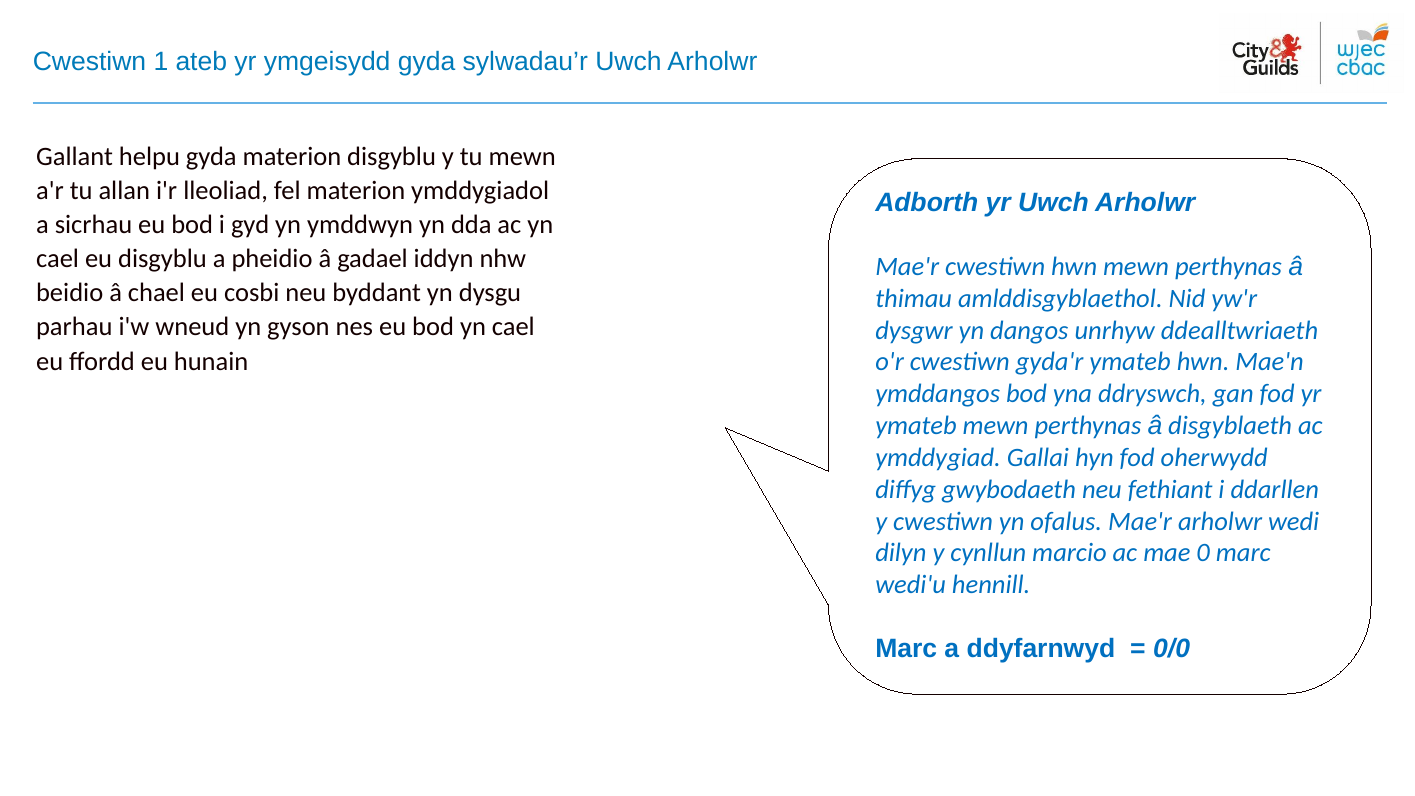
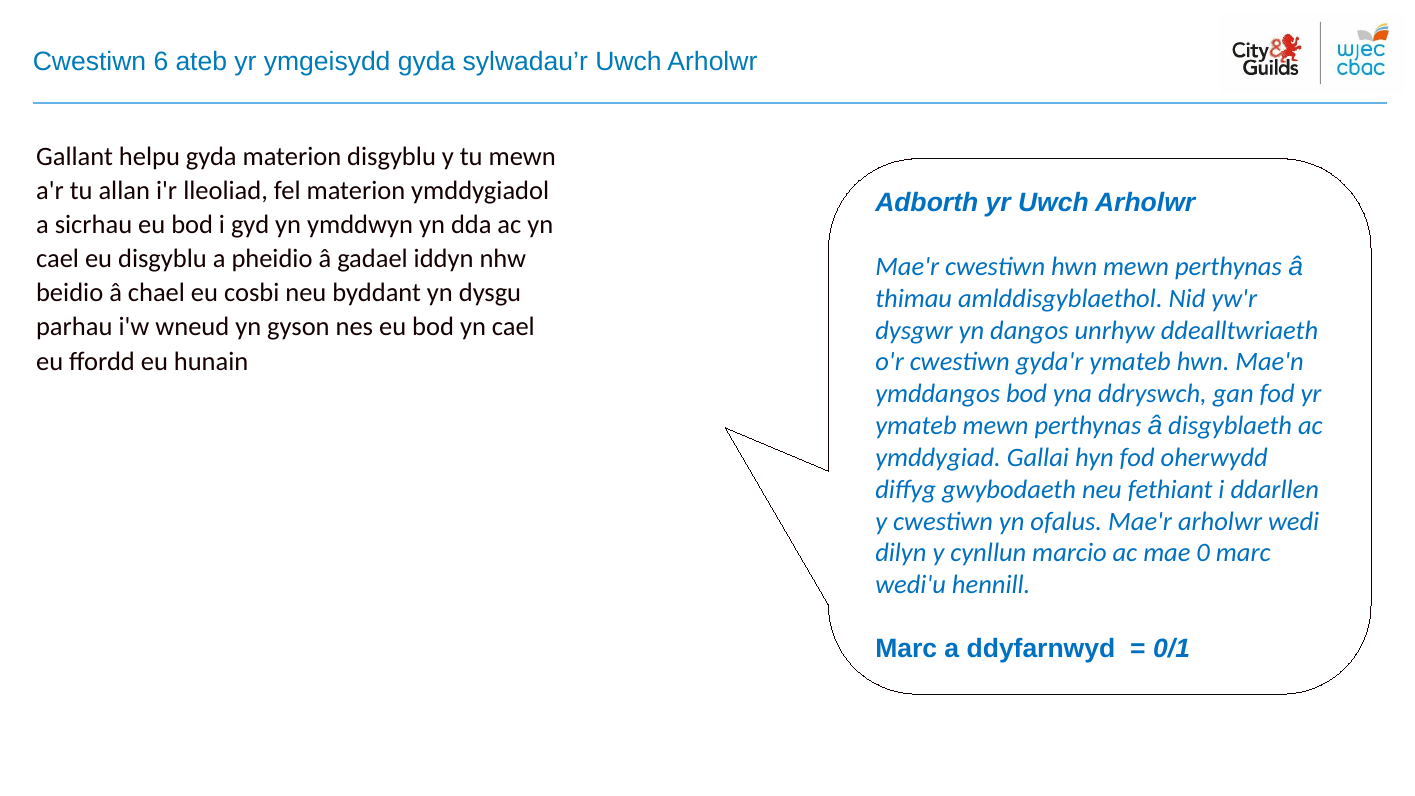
1: 1 -> 6
0/0: 0/0 -> 0/1
